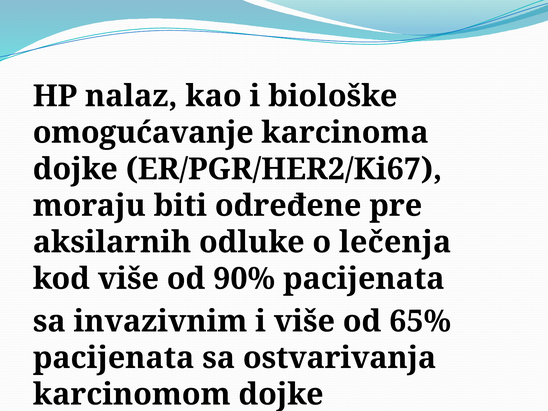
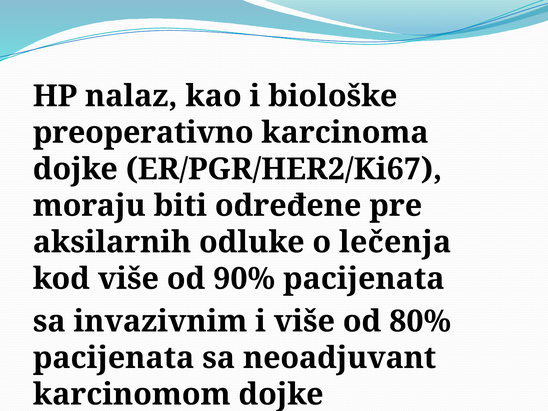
omogućavanje: omogućavanje -> preoperativno
65%: 65% -> 80%
ostvarivanja: ostvarivanja -> neoadjuvant
